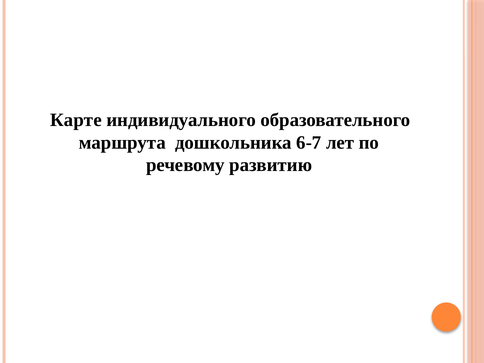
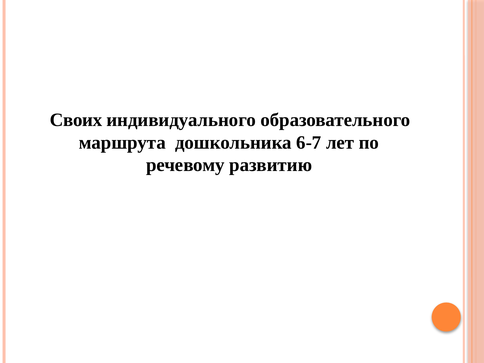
Карте: Карте -> Своих
